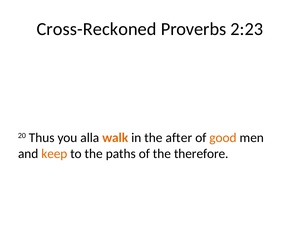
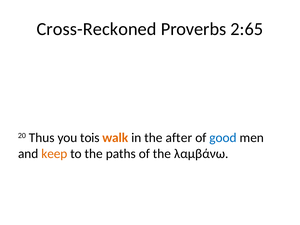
2:23: 2:23 -> 2:65
alla: alla -> tois
good colour: orange -> blue
therefore: therefore -> λαμβάνω
